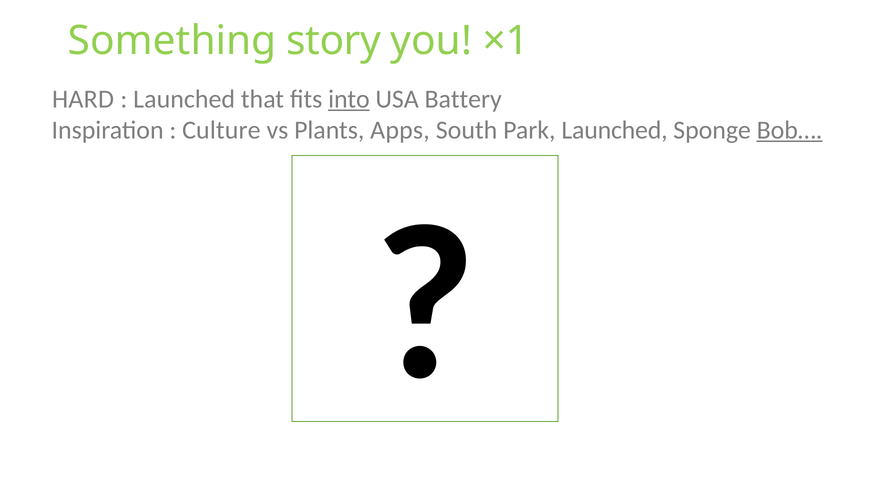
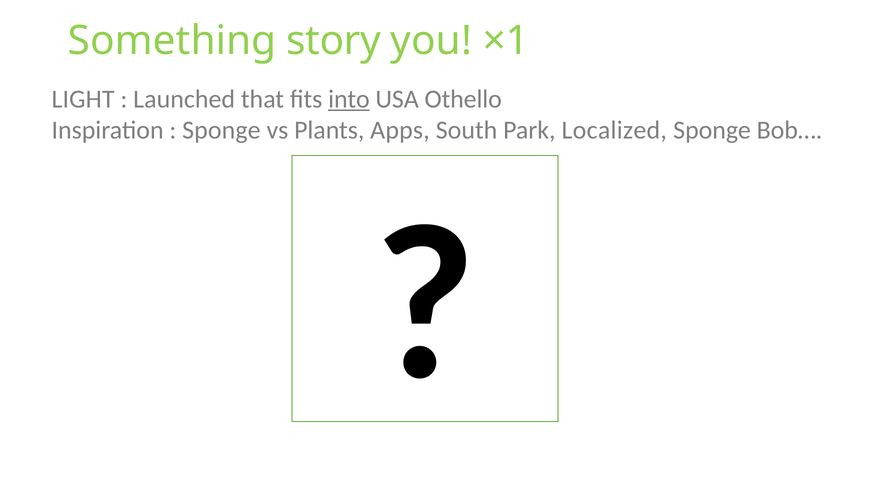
HARD: HARD -> LIGHT
Battery: Battery -> Othello
Culture at (221, 130): Culture -> Sponge
Park Launched: Launched -> Localized
Bob… underline: present -> none
